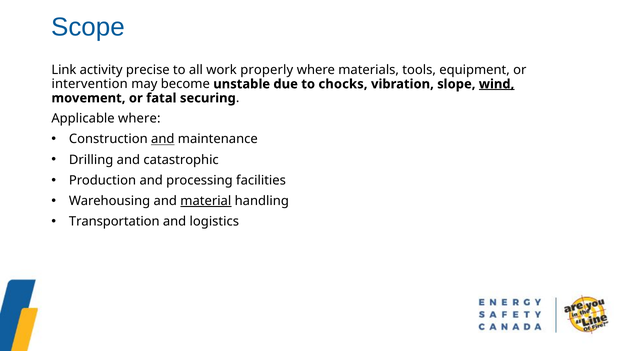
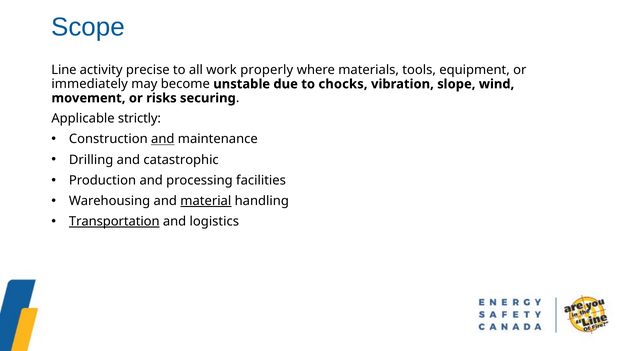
Link: Link -> Line
intervention: intervention -> immediately
wind underline: present -> none
fatal: fatal -> risks
Applicable where: where -> strictly
Transportation underline: none -> present
